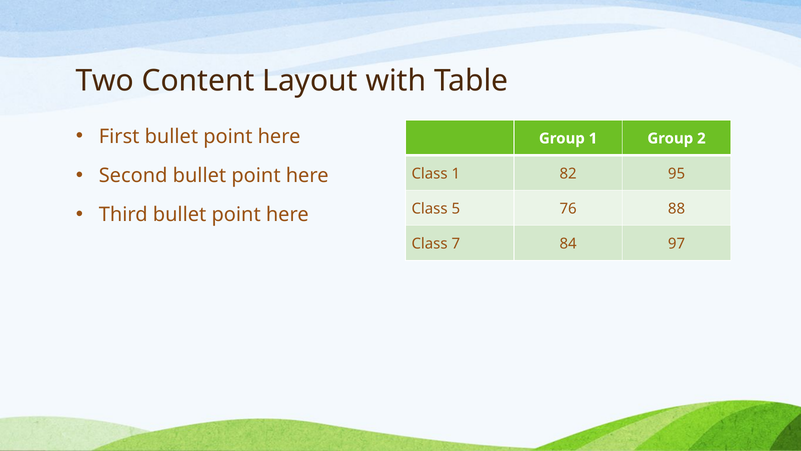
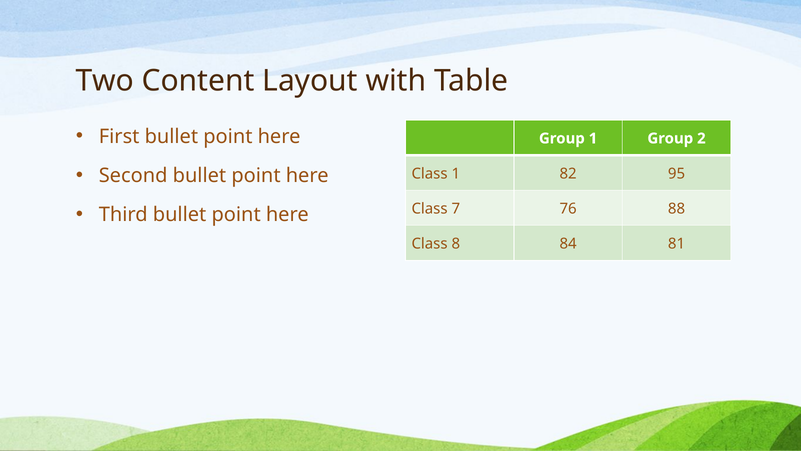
5: 5 -> 7
7: 7 -> 8
97: 97 -> 81
